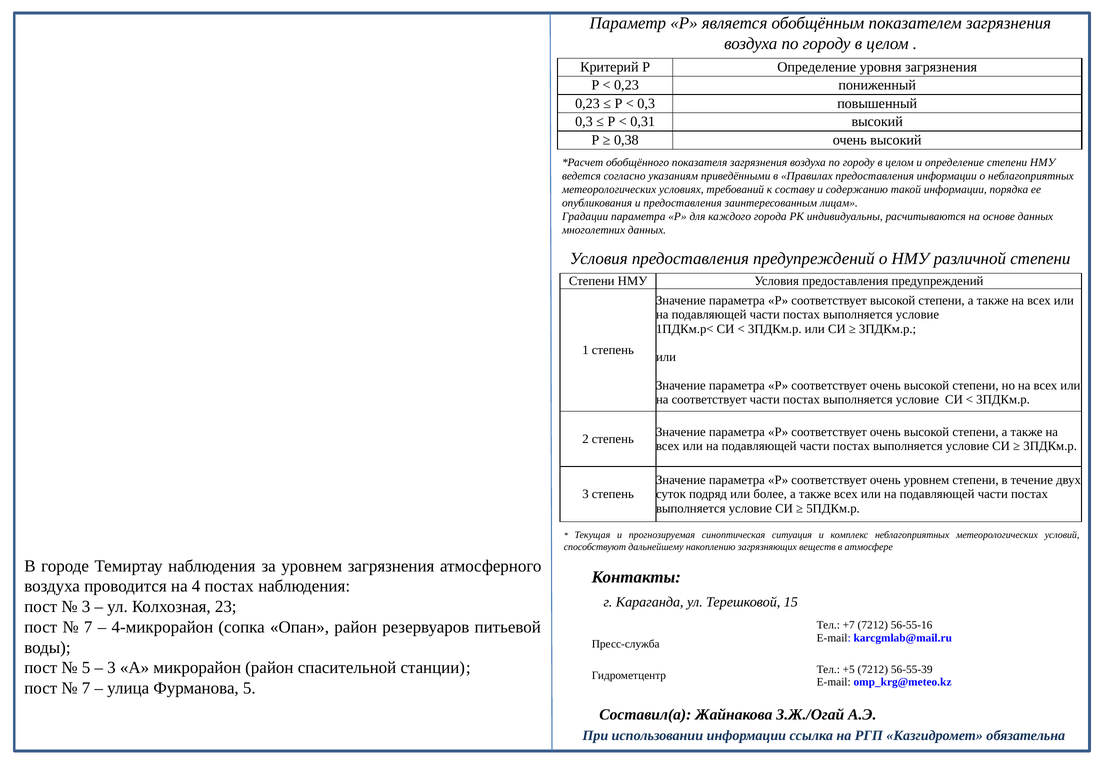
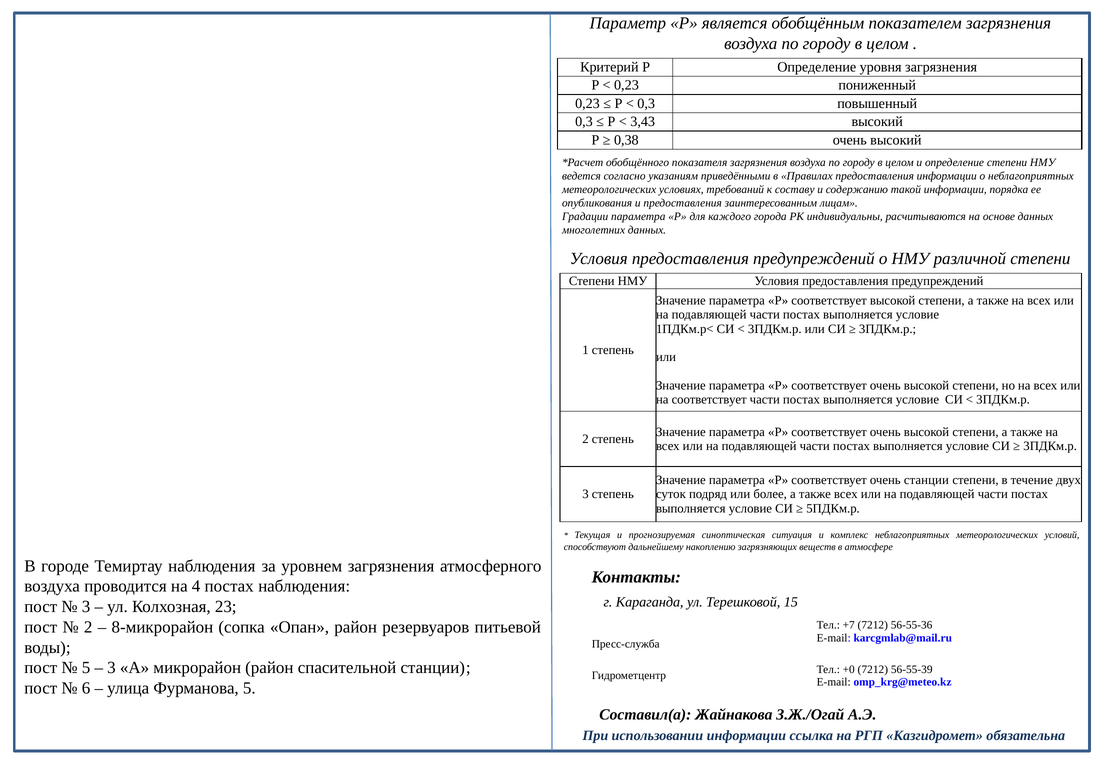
0,31: 0,31 -> 3,43
очень уровнем: уровнем -> станции
7 at (88, 627): 7 -> 2
4-микрорайон: 4-микрорайон -> 8-микрорайон
56-55-16: 56-55-16 -> 56-55-36
+5: +5 -> +0
7 at (86, 688): 7 -> 6
